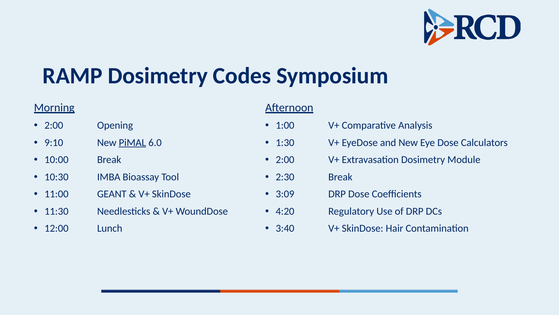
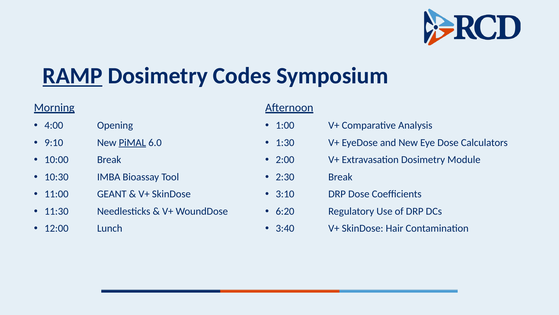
RAMP underline: none -> present
2:00 at (54, 125): 2:00 -> 4:00
3:09: 3:09 -> 3:10
4:20: 4:20 -> 6:20
